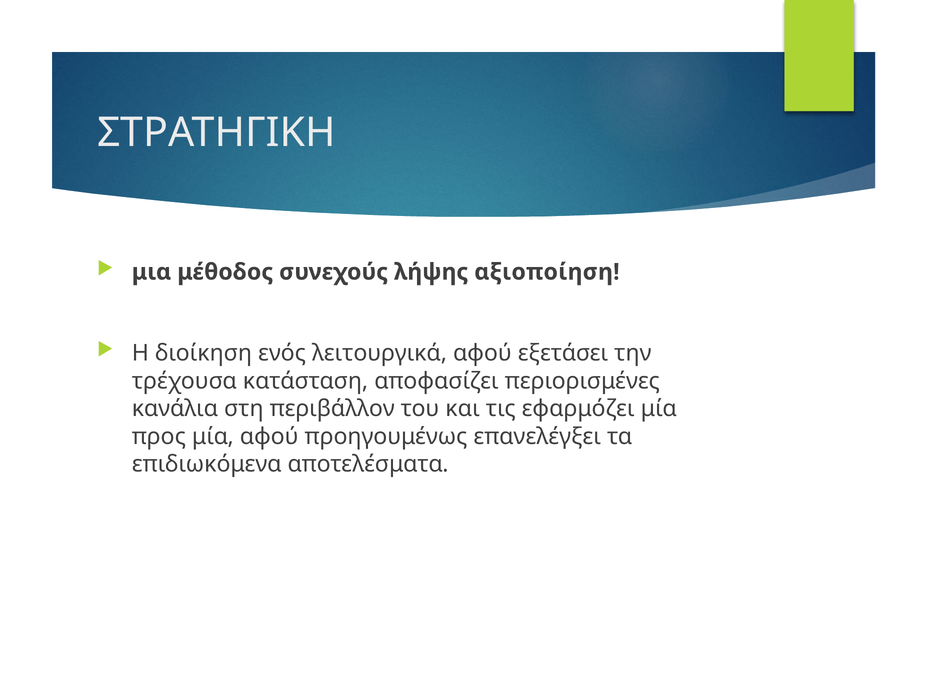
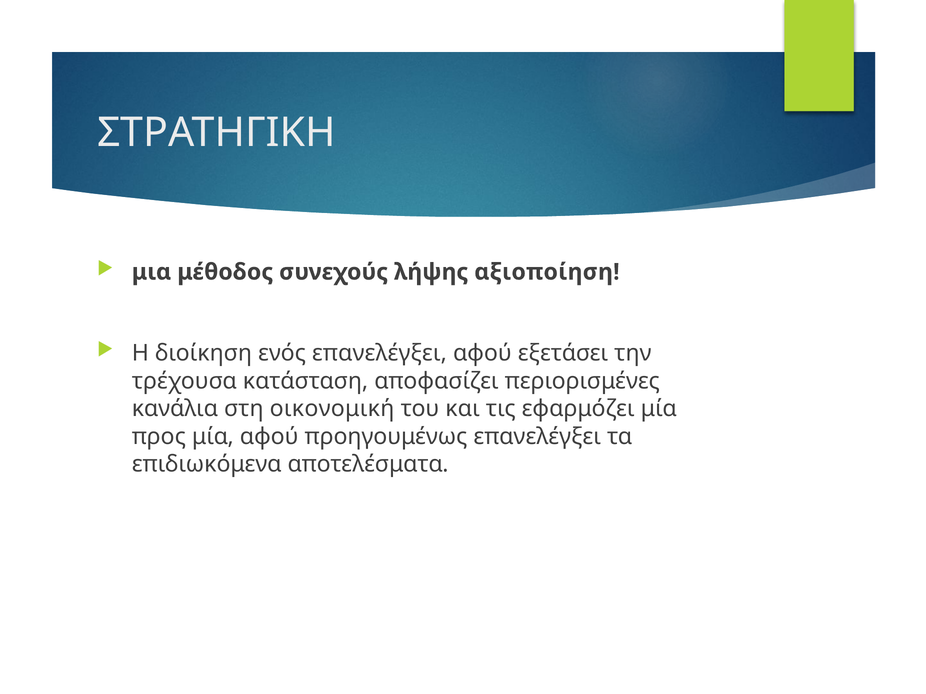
ενός λειτουργικά: λειτουργικά -> επανελέγξει
περιβάλλον: περιβάλλον -> οικονομική
